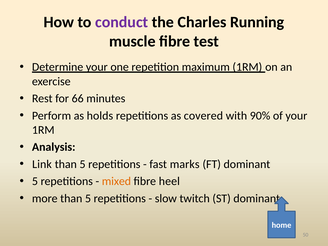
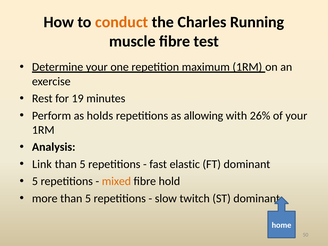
conduct colour: purple -> orange
66: 66 -> 19
covered: covered -> allowing
90%: 90% -> 26%
marks: marks -> elastic
heel: heel -> hold
